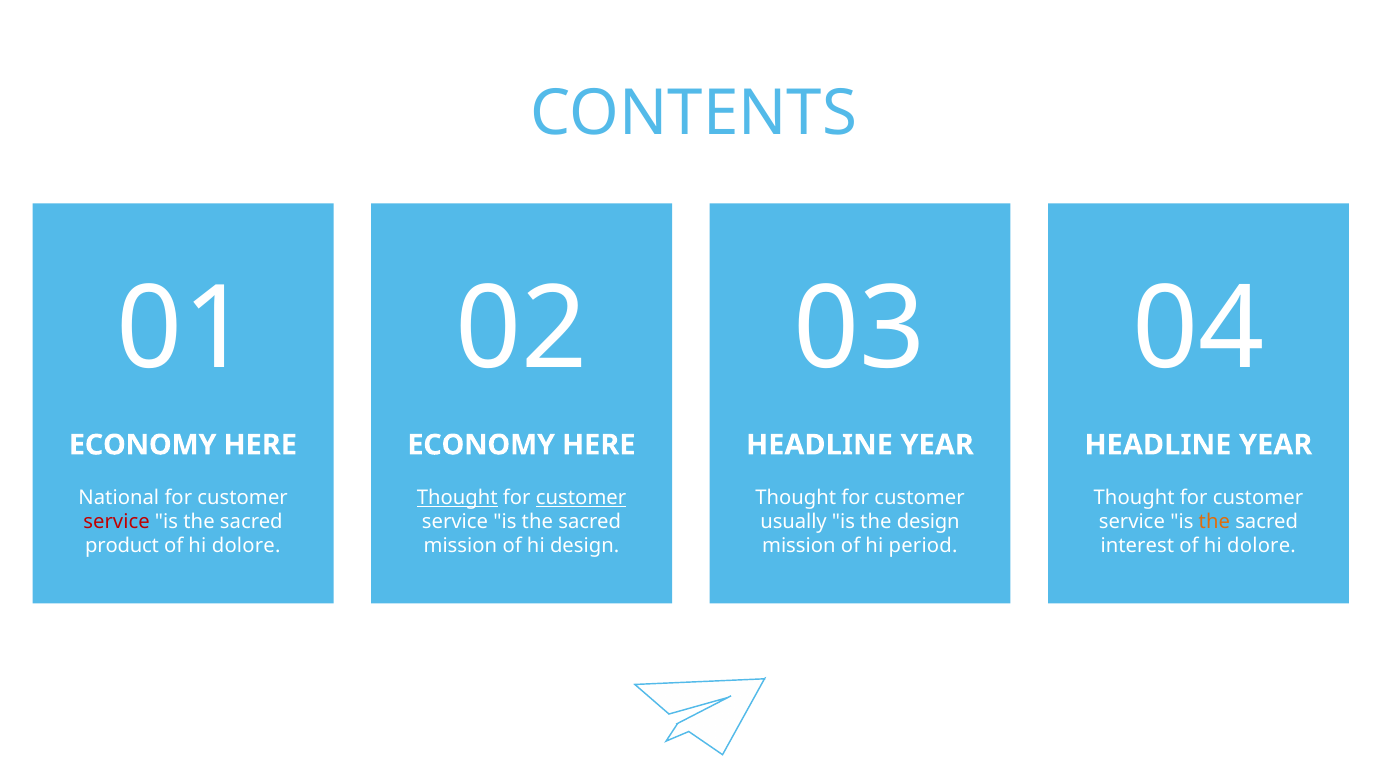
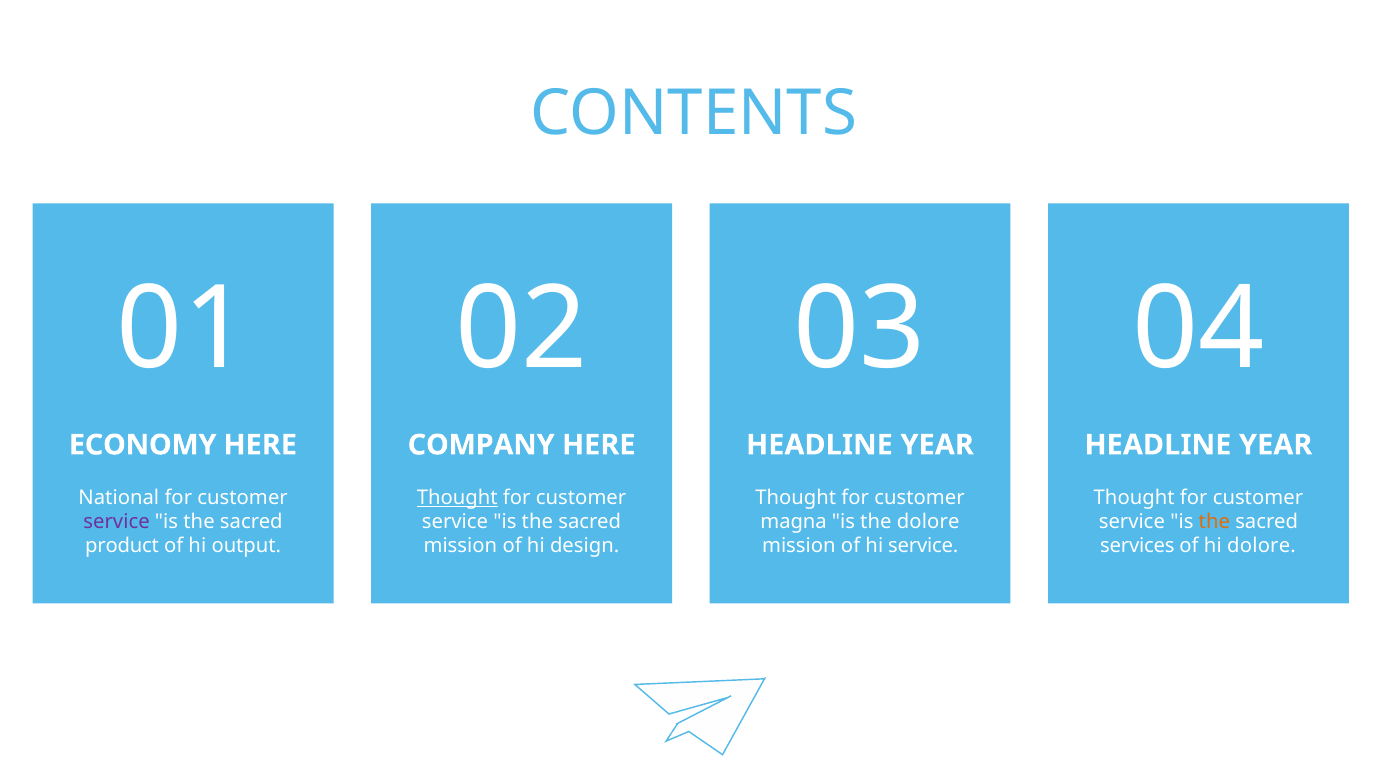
ECONOMY at (481, 445): ECONOMY -> COMPANY
customer at (581, 497) underline: present -> none
service at (117, 522) colour: red -> purple
usually: usually -> magna
the design: design -> dolore
dolore at (246, 546): dolore -> output
hi period: period -> service
interest: interest -> services
